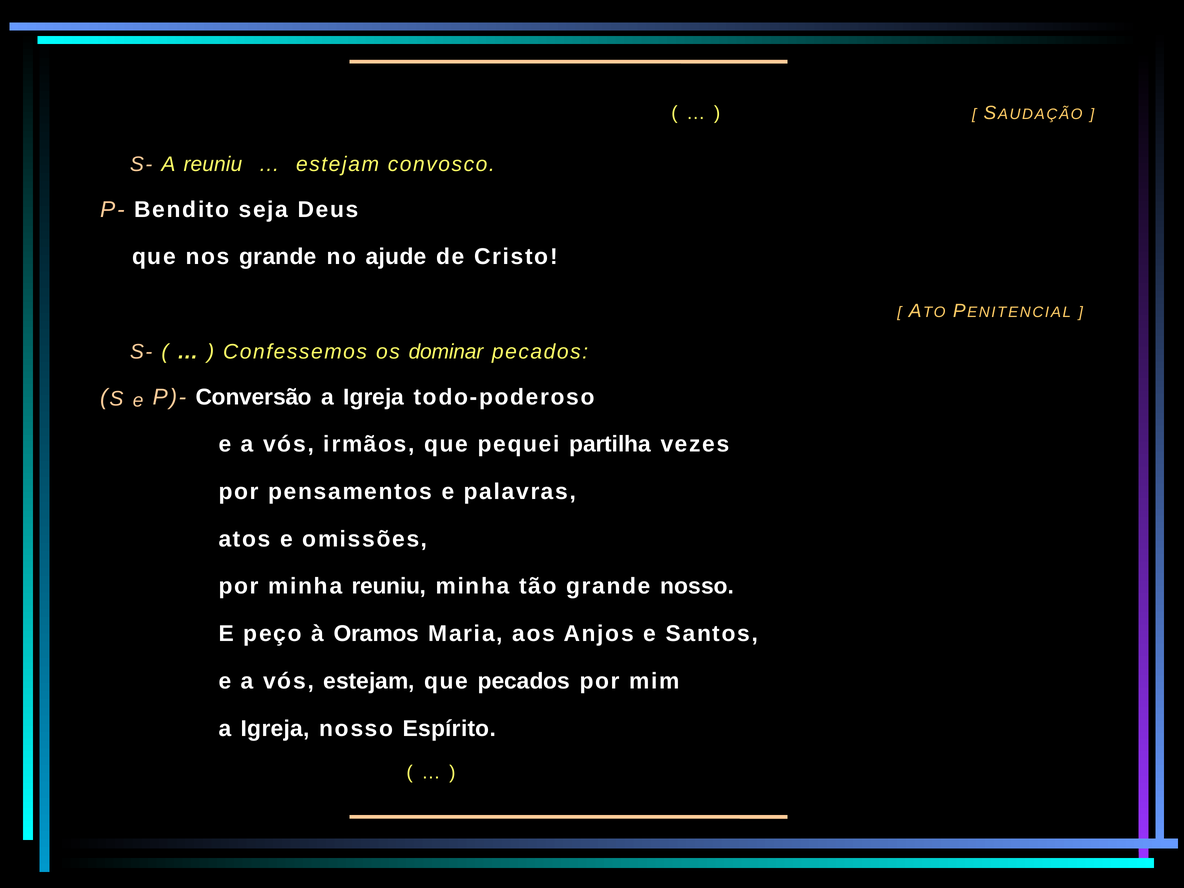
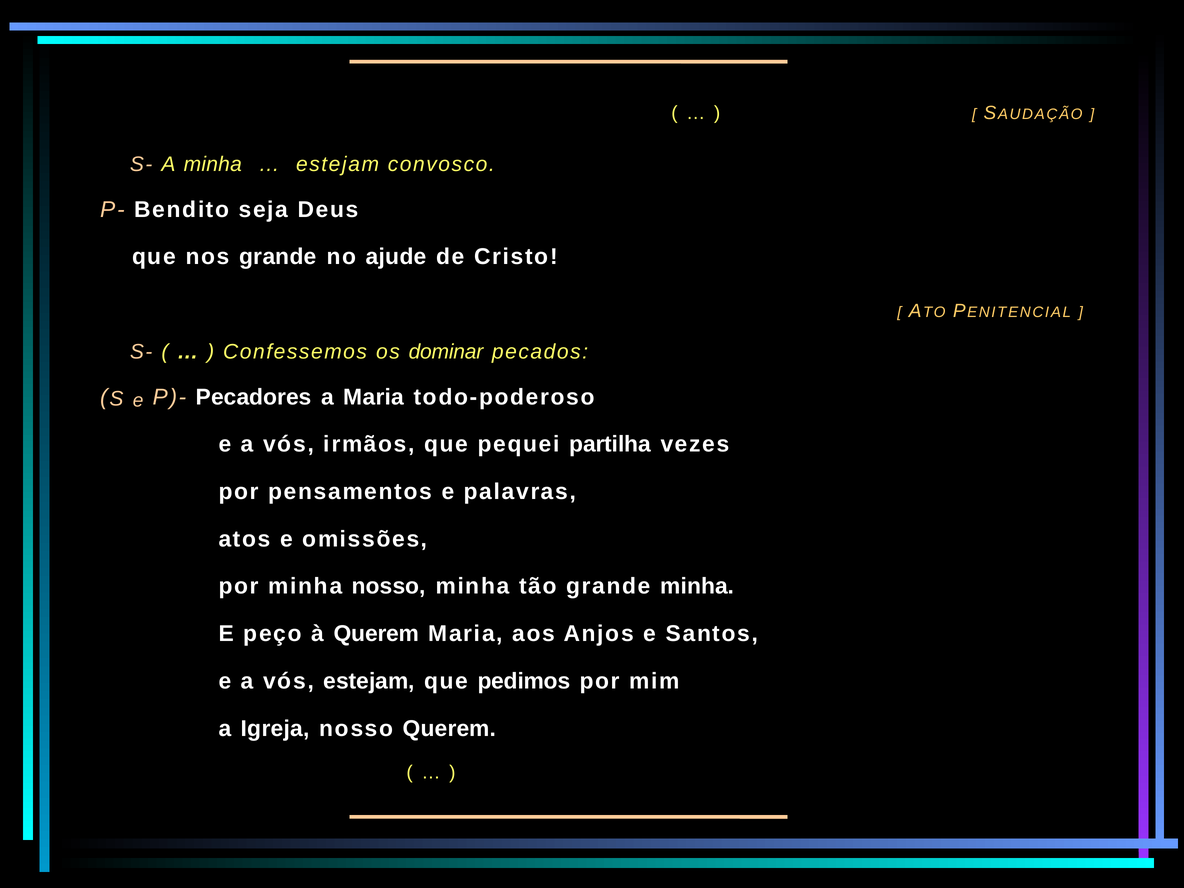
A reuniu: reuniu -> minha
Conversão: Conversão -> Pecadores
Igreja at (374, 397): Igreja -> Maria
minha reuniu: reuniu -> nosso
grande nosso: nosso -> minha
à Oramos: Oramos -> Querem
que pecados: pecados -> pedimos
nosso Espírito: Espírito -> Querem
